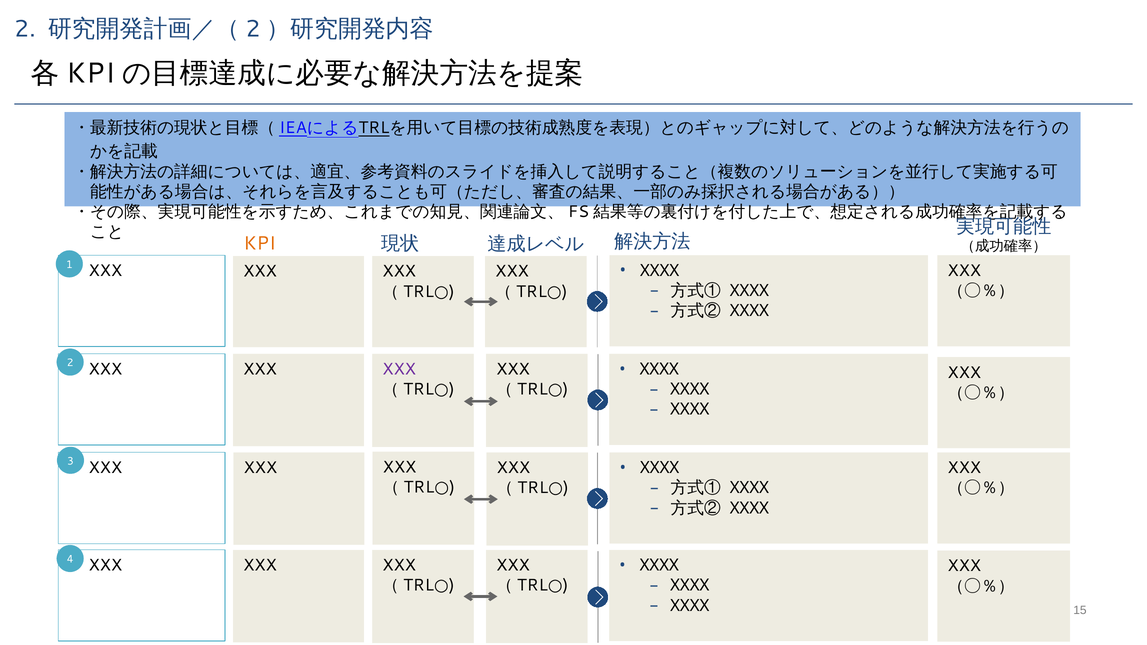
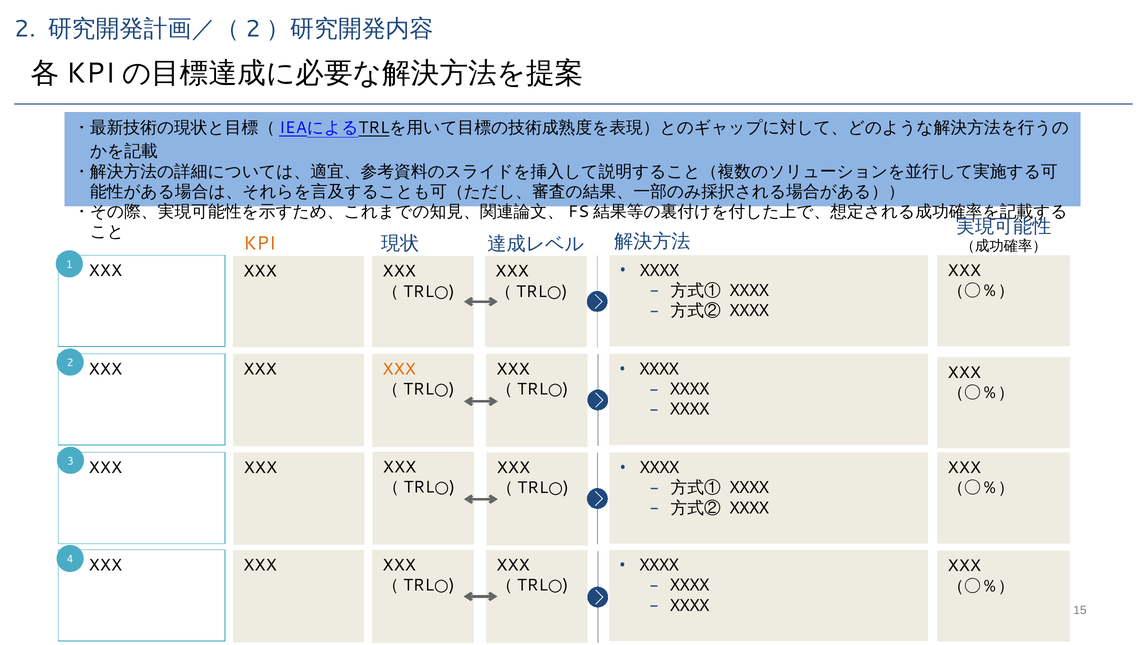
XXX at (399, 369) colour: purple -> orange
